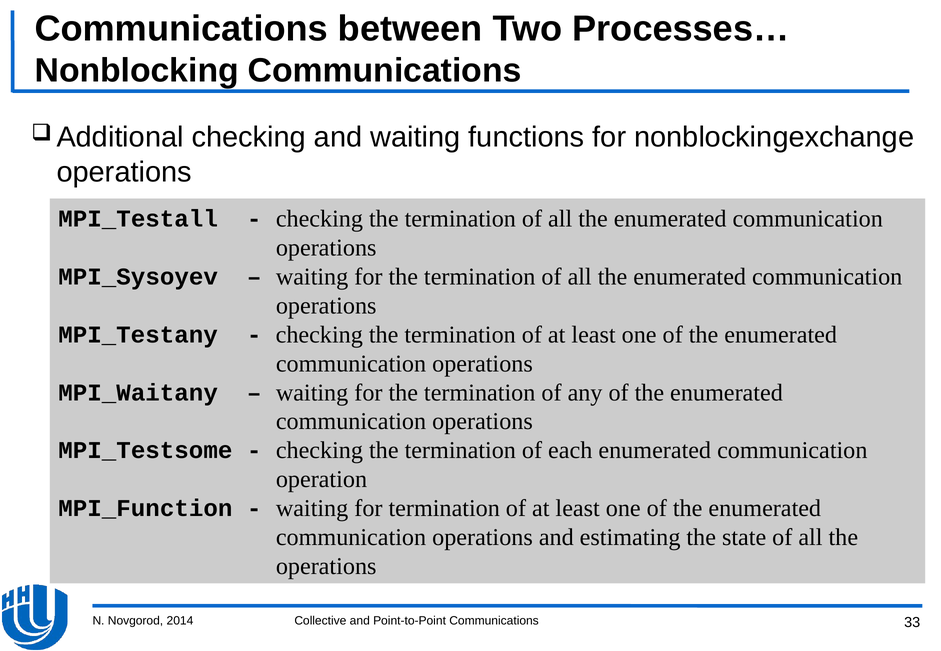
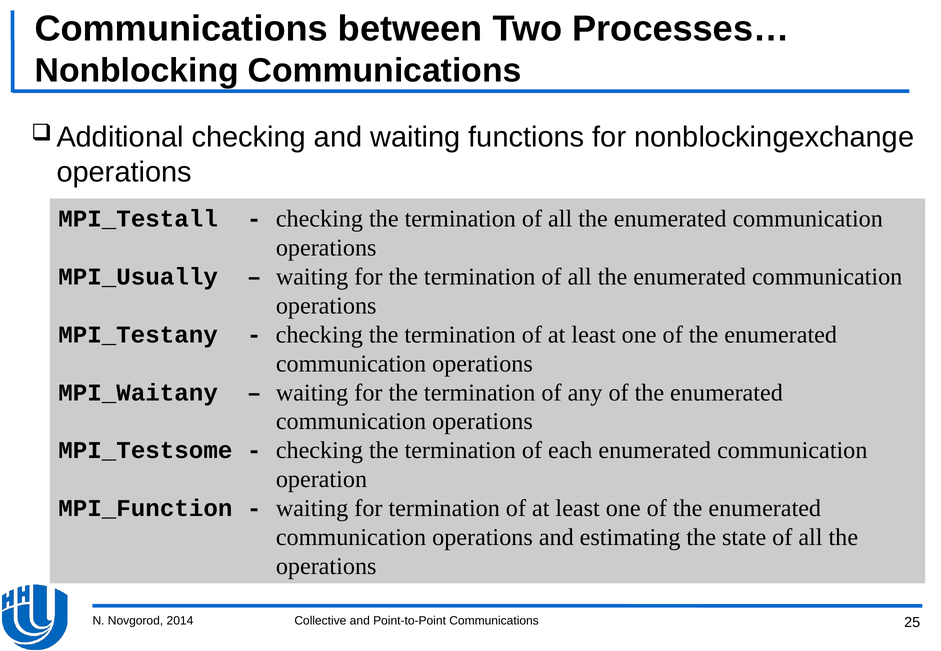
MPI_Sysoyev: MPI_Sysoyev -> MPI_Usually
33: 33 -> 25
